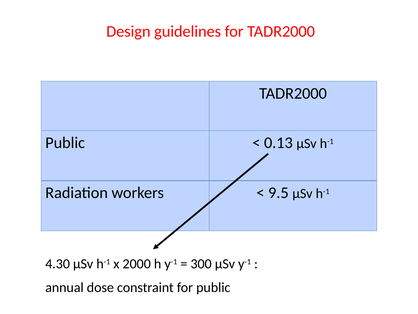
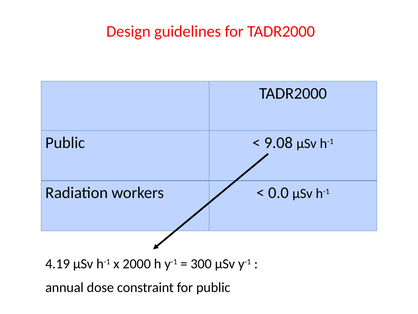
0.13: 0.13 -> 9.08
9.5: 9.5 -> 0.0
4.30: 4.30 -> 4.19
